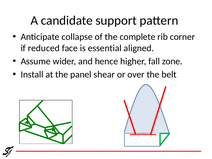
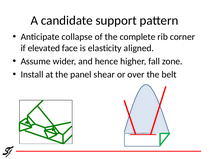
reduced: reduced -> elevated
essential: essential -> elasticity
